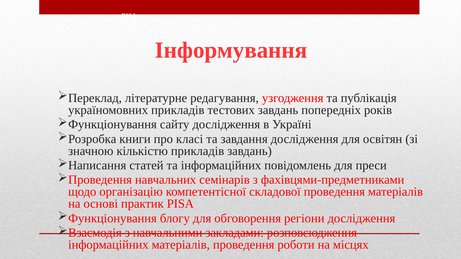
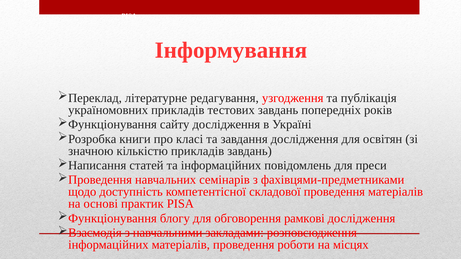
організацію: організацію -> доступність
регіони: регіони -> рамкові
